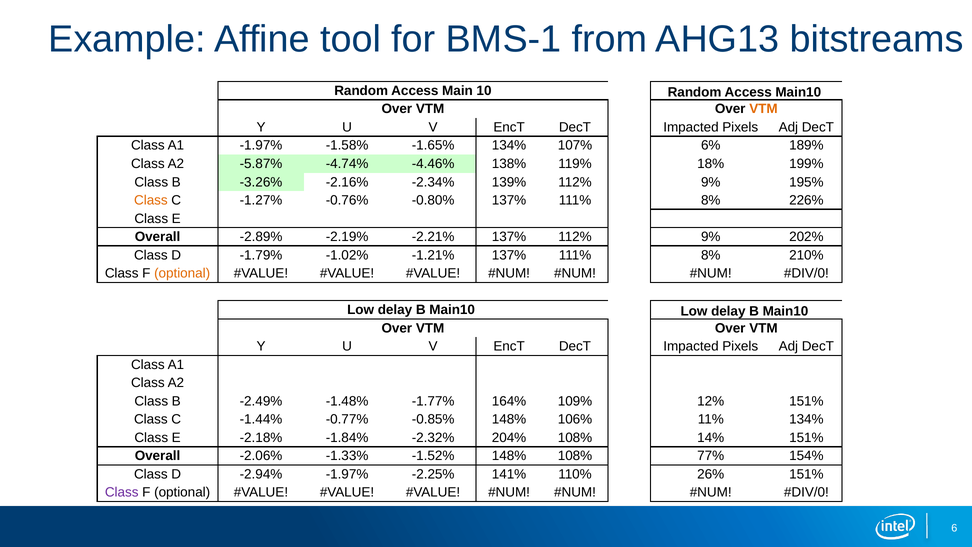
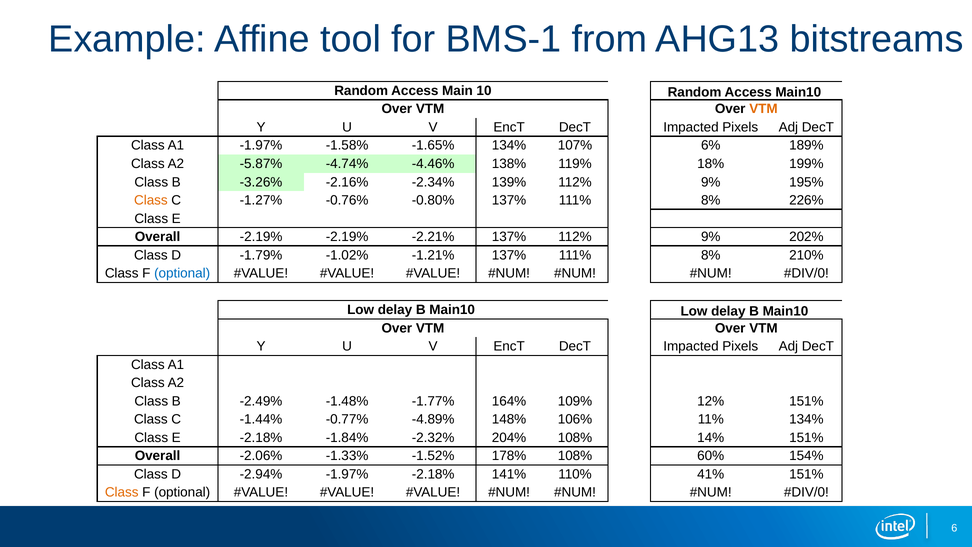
Overall -2.89%: -2.89% -> -2.19%
optional at (182, 273) colour: orange -> blue
-0.85%: -0.85% -> -4.89%
-1.52% 148%: 148% -> 178%
77%: 77% -> 60%
-1.97% -2.25%: -2.25% -> -2.18%
26%: 26% -> 41%
Class at (122, 492) colour: purple -> orange
